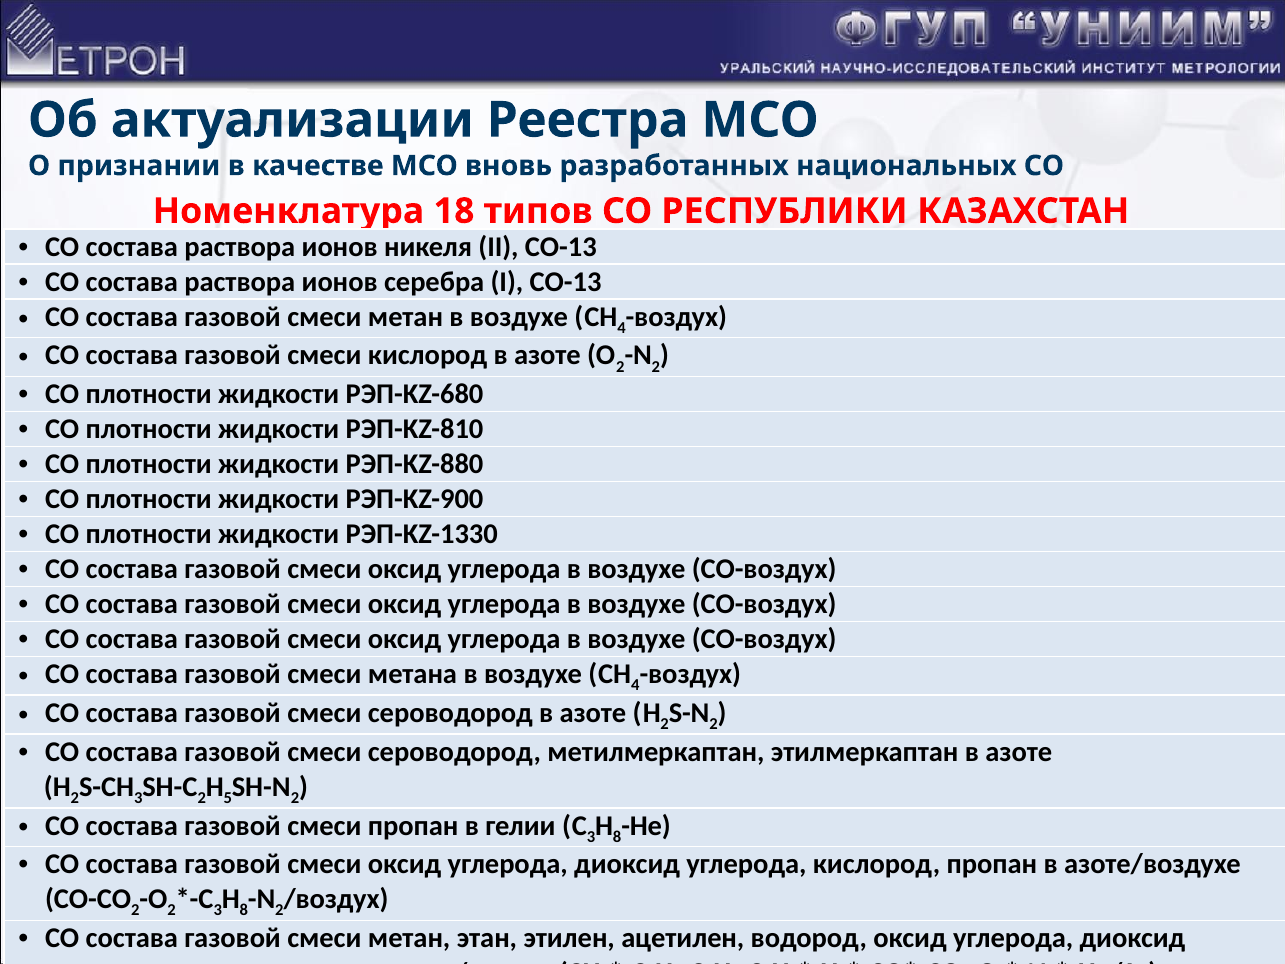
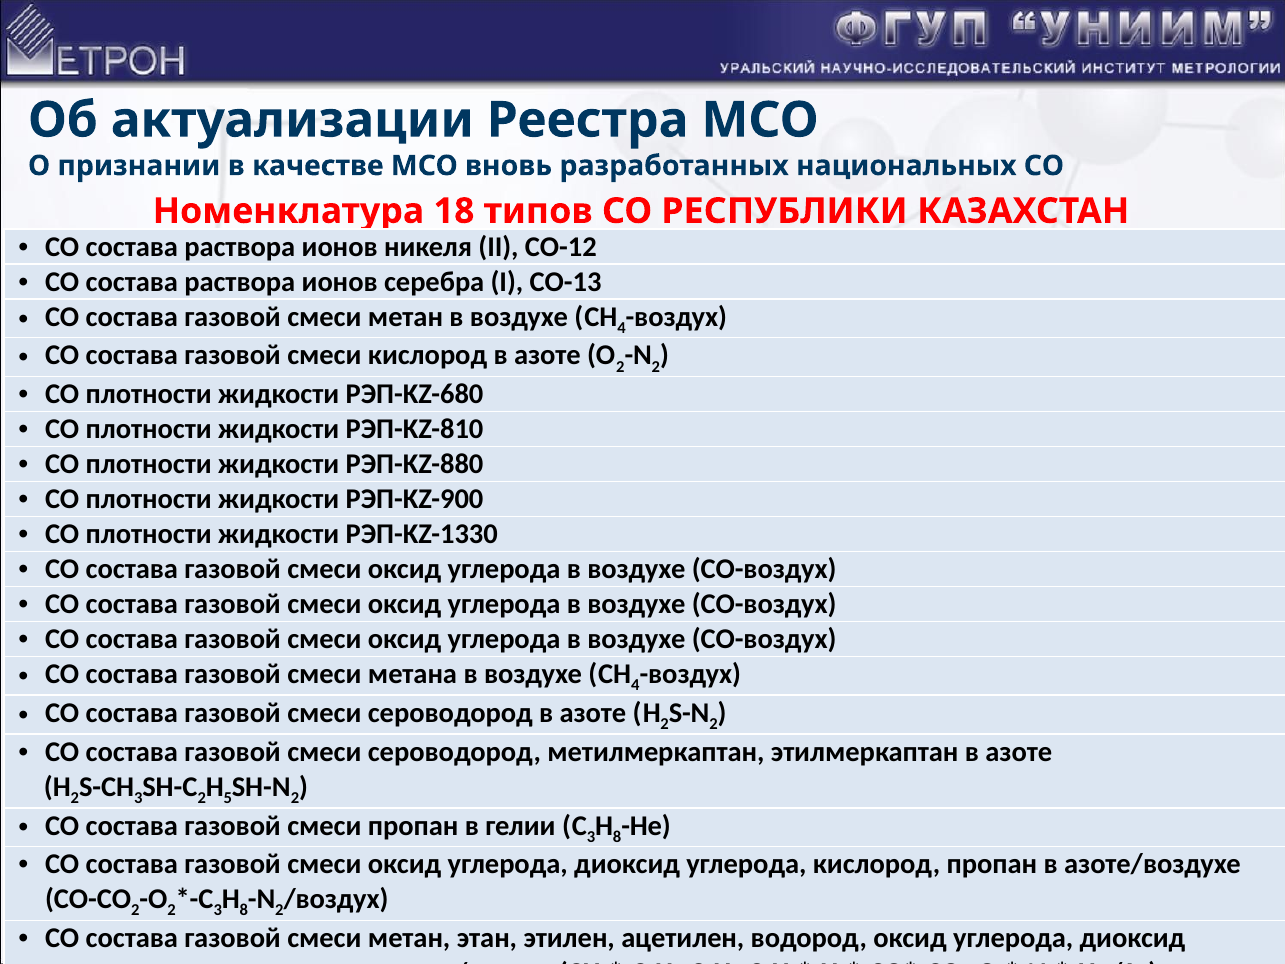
II СО-13: СО-13 -> СО-12
